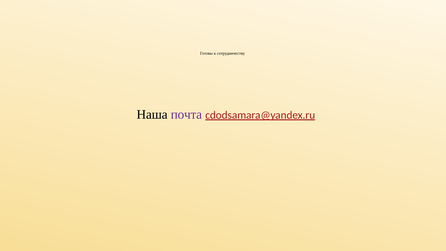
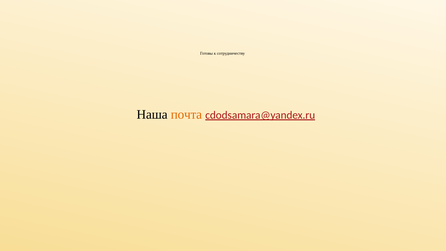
почта colour: purple -> orange
